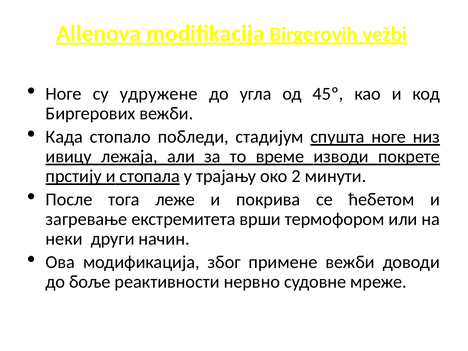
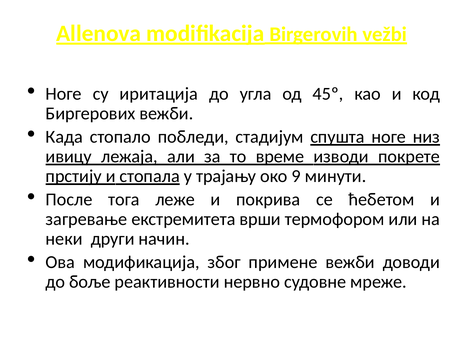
удружене: удружене -> иритација
2: 2 -> 9
